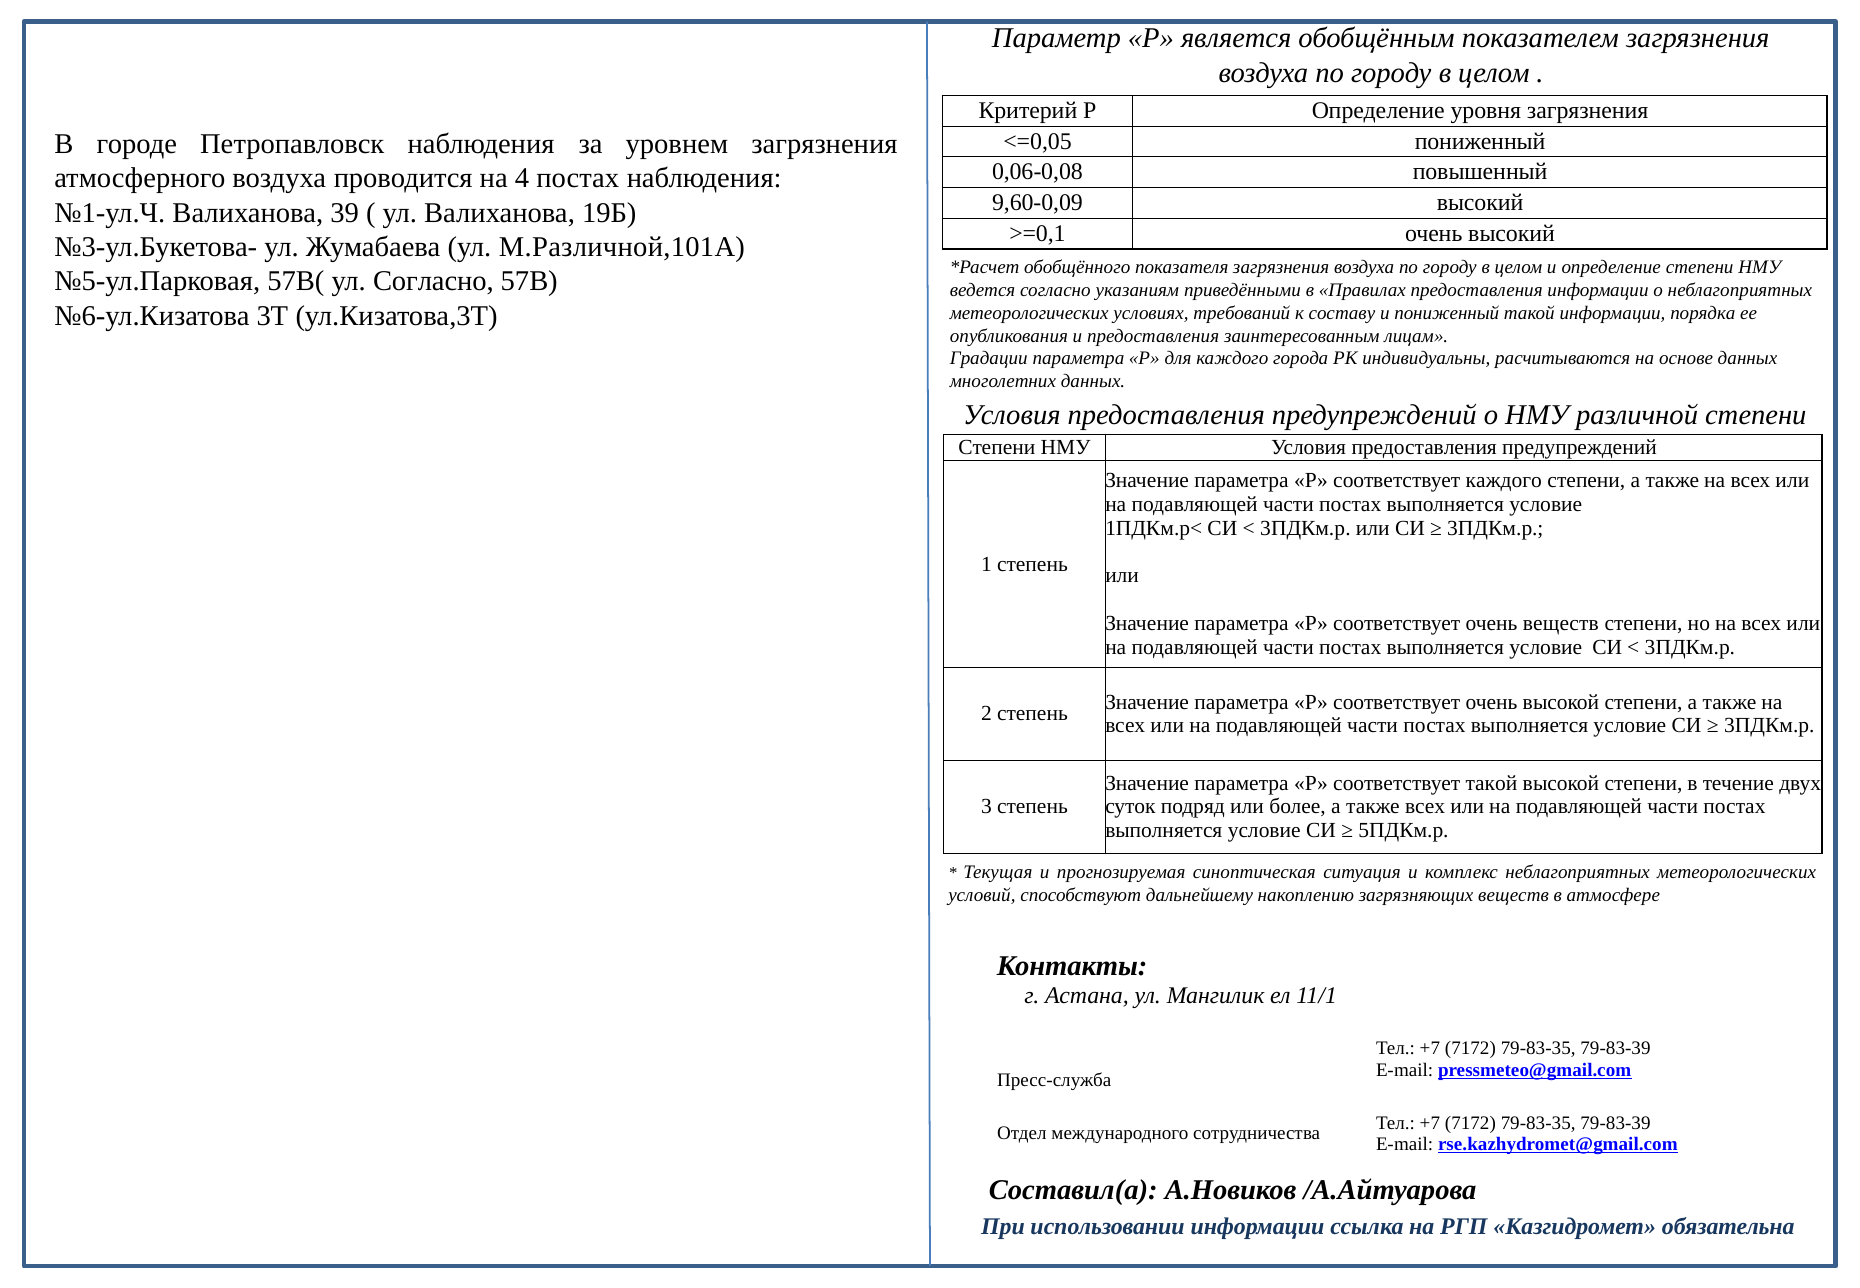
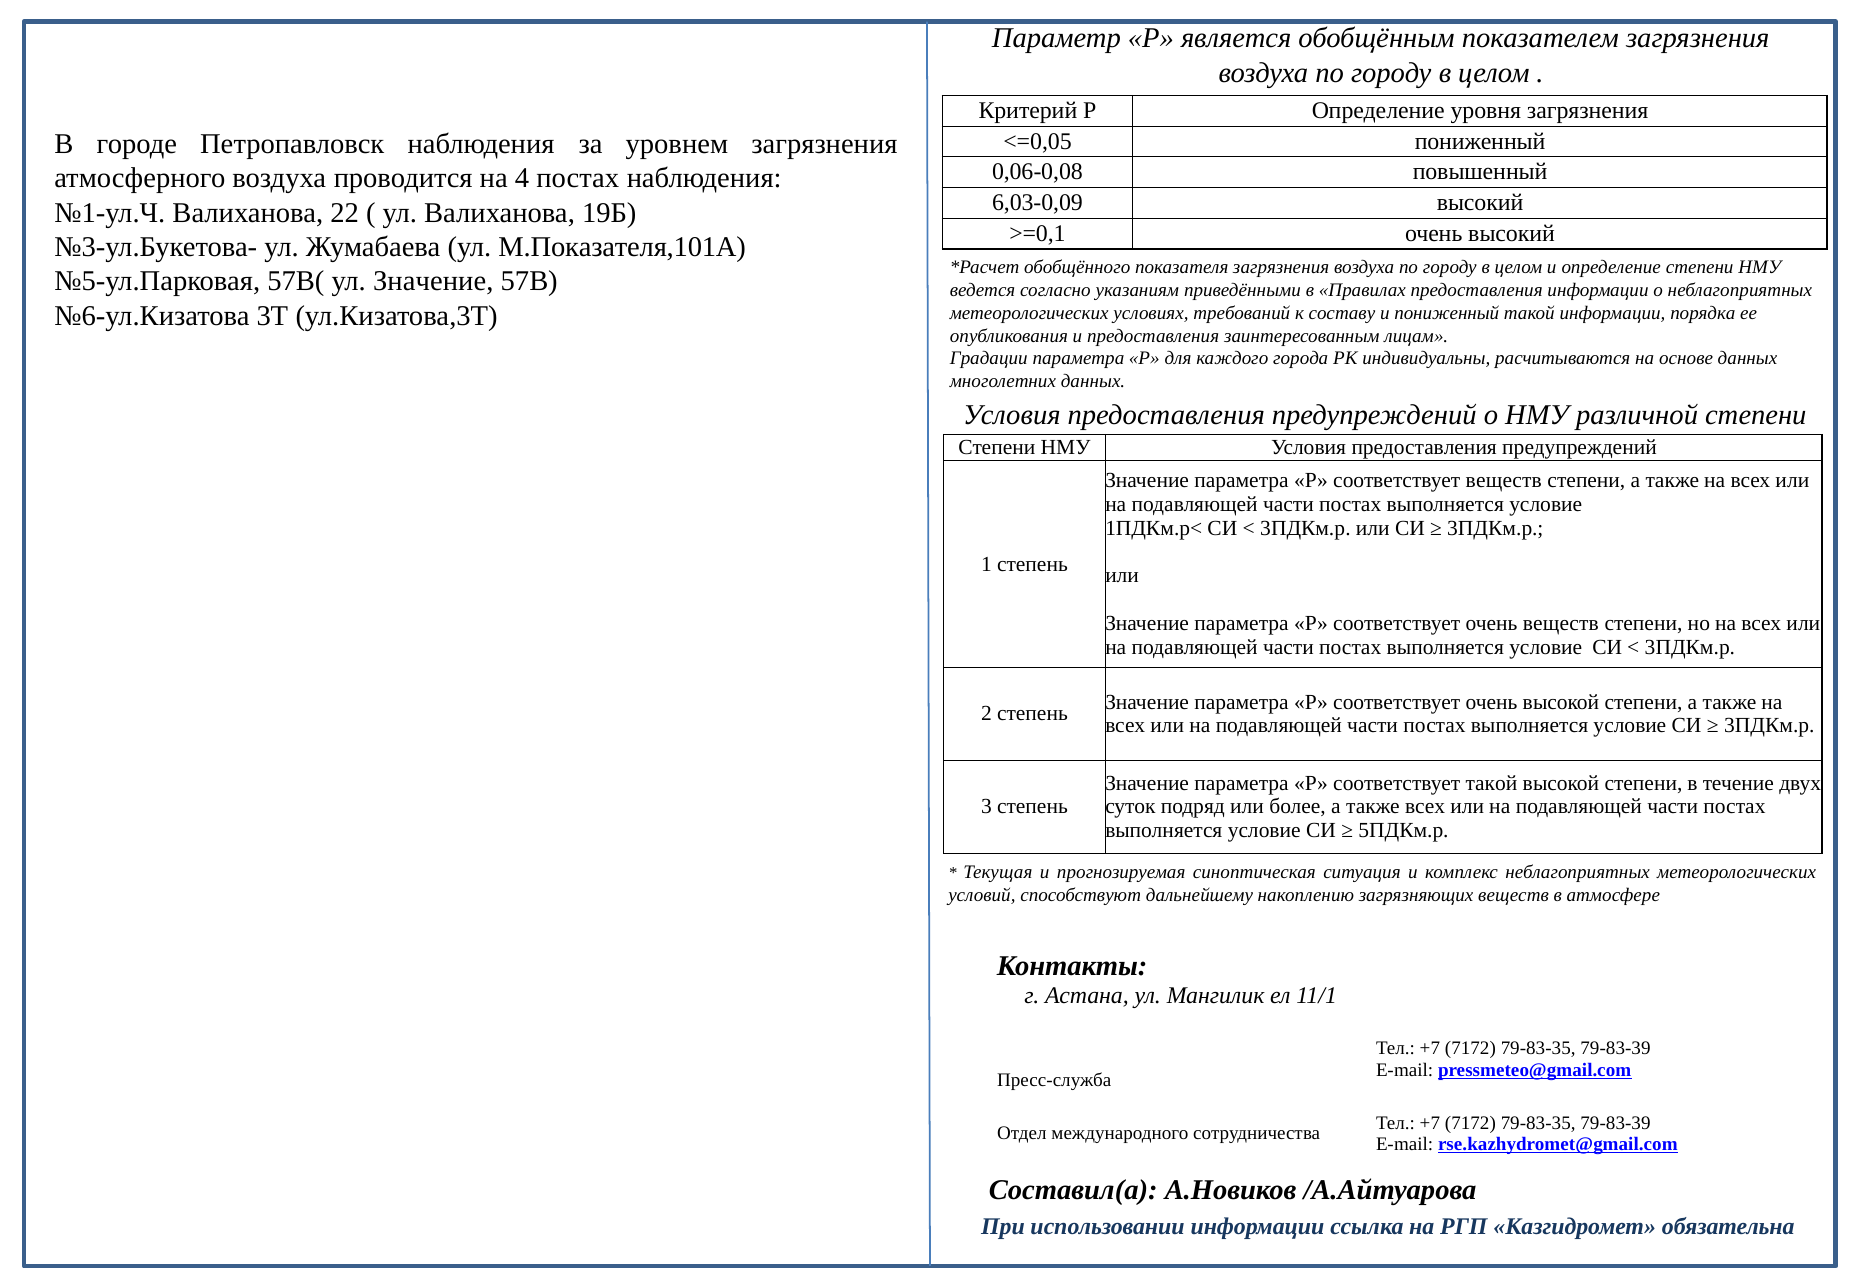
9,60-0,09: 9,60-0,09 -> 6,03-0,09
39: 39 -> 22
М.Различной,101А: М.Различной,101А -> М.Показателя,101А
ул Согласно: Согласно -> Значение
соответствует каждого: каждого -> веществ
